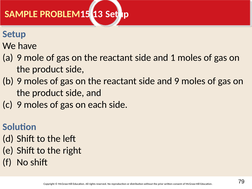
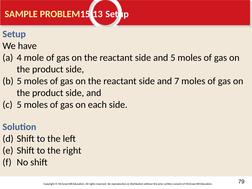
9 at (19, 58): 9 -> 4
and 1: 1 -> 5
9 at (19, 81): 9 -> 5
and 9: 9 -> 7
9 at (19, 105): 9 -> 5
